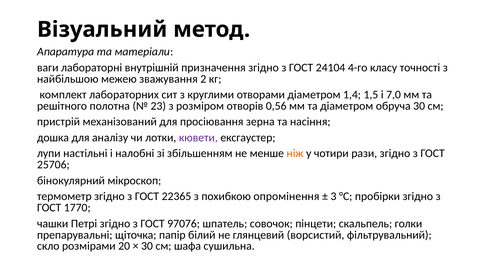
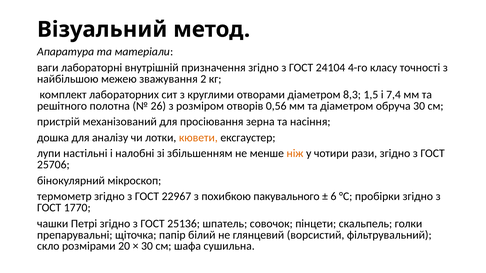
1,4: 1,4 -> 8,3
7,0: 7,0 -> 7,4
23: 23 -> 26
кювети colour: purple -> orange
22365: 22365 -> 22967
опромінення: опромінення -> пакувального
3: 3 -> 6
97076: 97076 -> 25136
